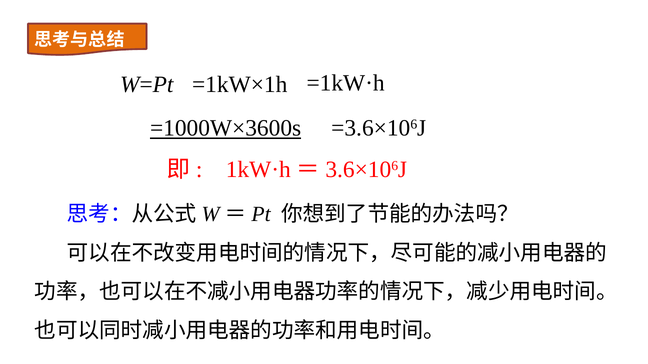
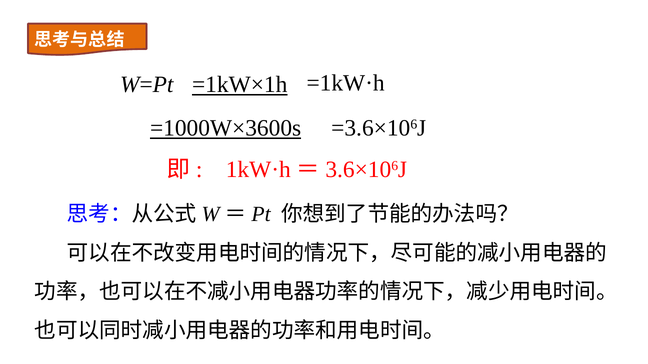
=1kW×1h underline: none -> present
